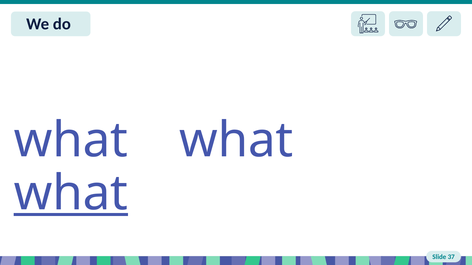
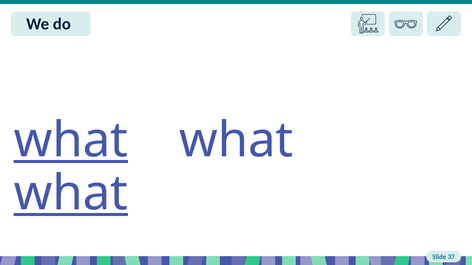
what at (71, 141) underline: none -> present
